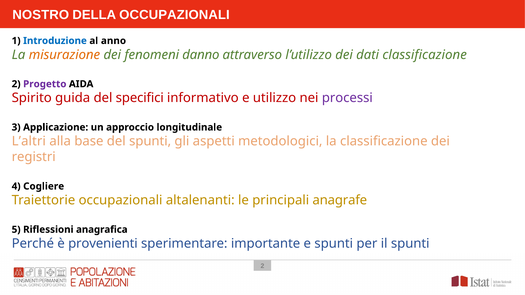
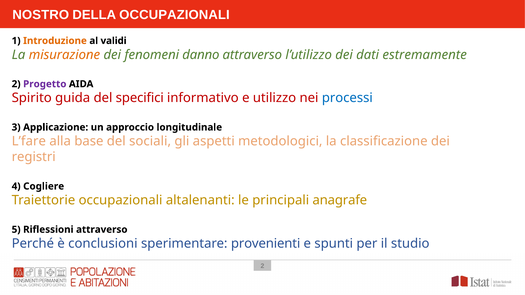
Introduzione colour: blue -> orange
anno: anno -> validi
dati classificazione: classificazione -> estremamente
processi colour: purple -> blue
L’altri: L’altri -> L’fare
del spunti: spunti -> sociali
Riflessioni anagrafica: anagrafica -> attraverso
provenienti: provenienti -> conclusioni
importante: importante -> provenienti
il spunti: spunti -> studio
